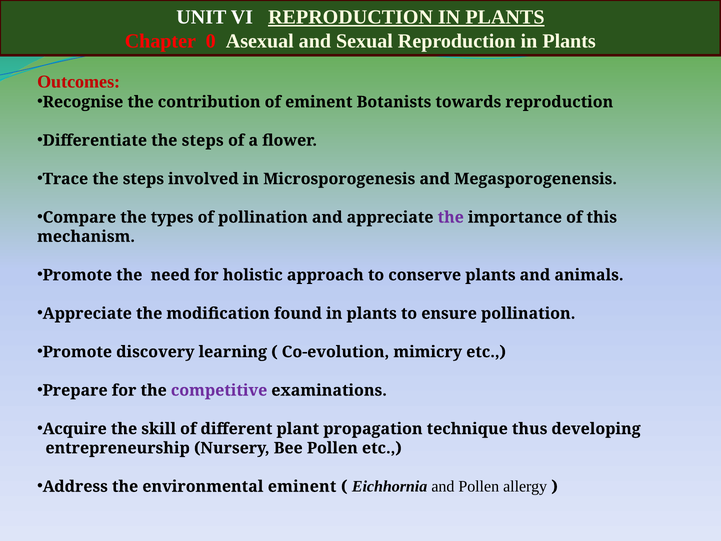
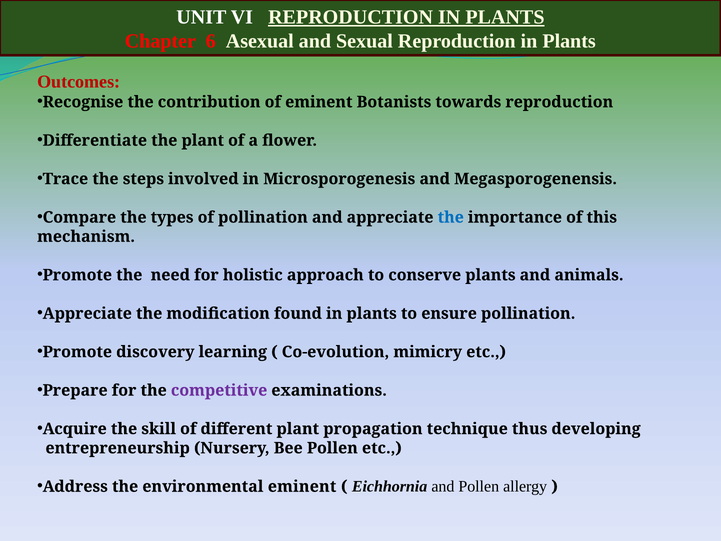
0: 0 -> 6
Differentiate the steps: steps -> plant
the at (451, 217) colour: purple -> blue
